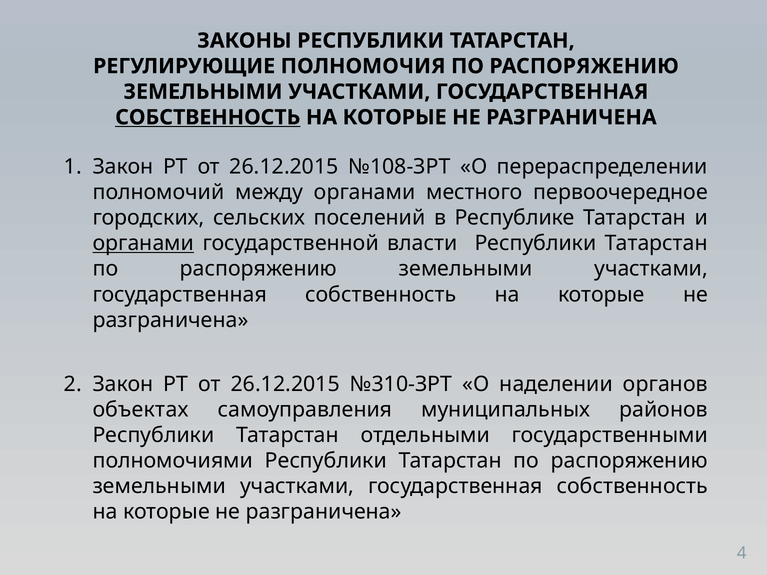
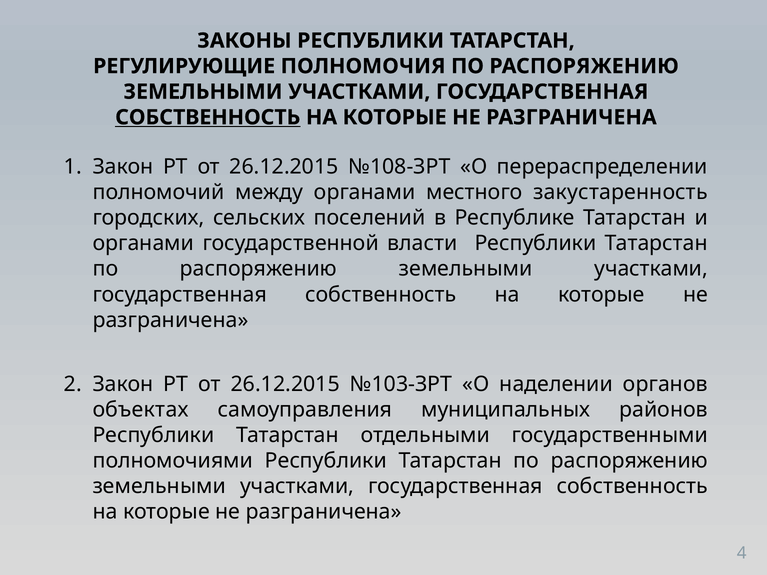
первоочередное: первоочередное -> закустаренность
органами at (143, 243) underline: present -> none
№310-ЗРТ: №310-ЗРТ -> №103-ЗРТ
